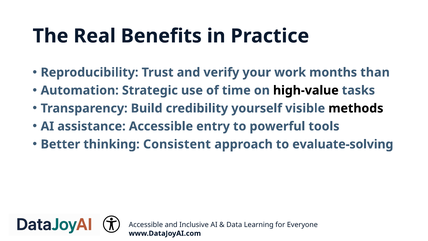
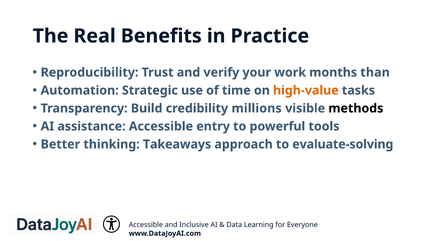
high-value colour: black -> orange
yourself: yourself -> millions
Consistent: Consistent -> Takeaways
